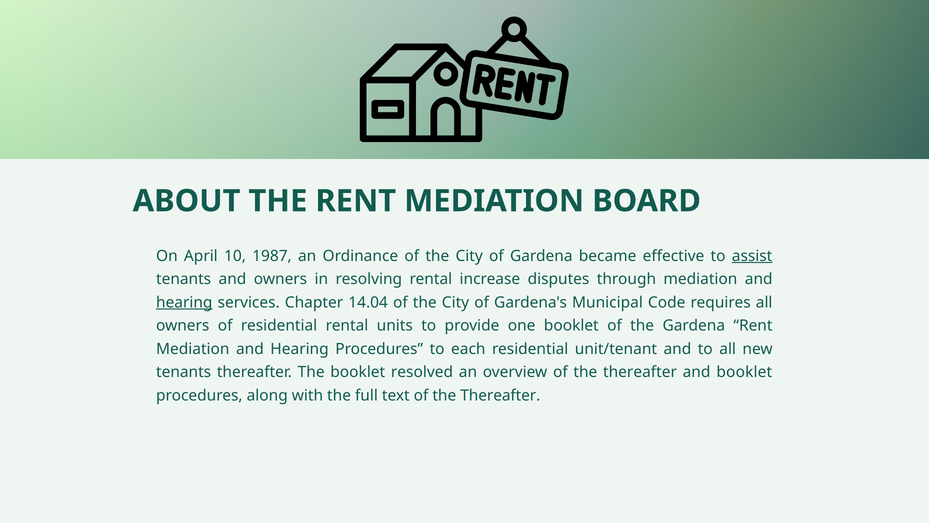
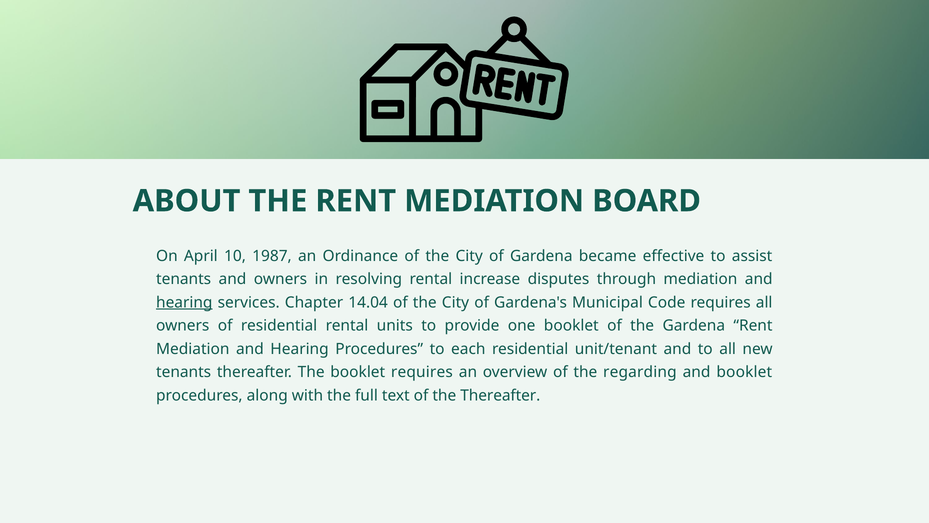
assist underline: present -> none
booklet resolved: resolved -> requires
overview of the thereafter: thereafter -> regarding
